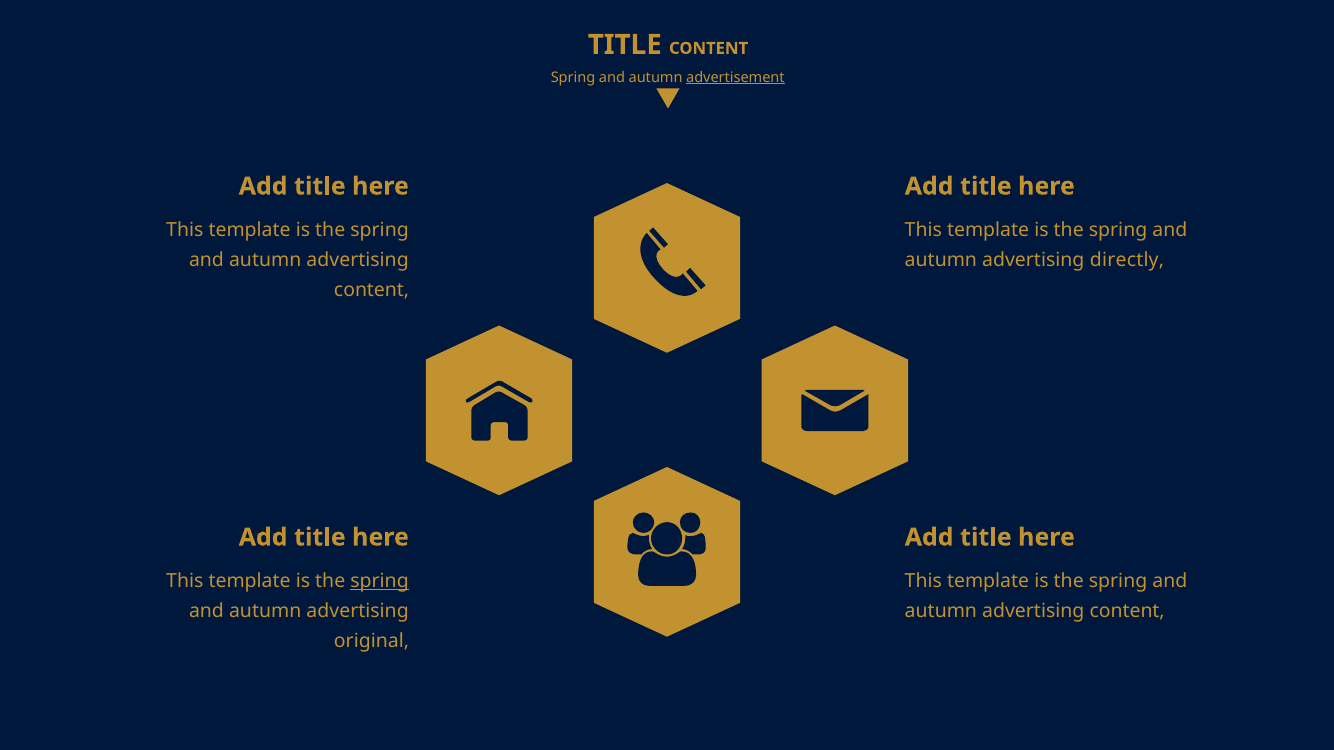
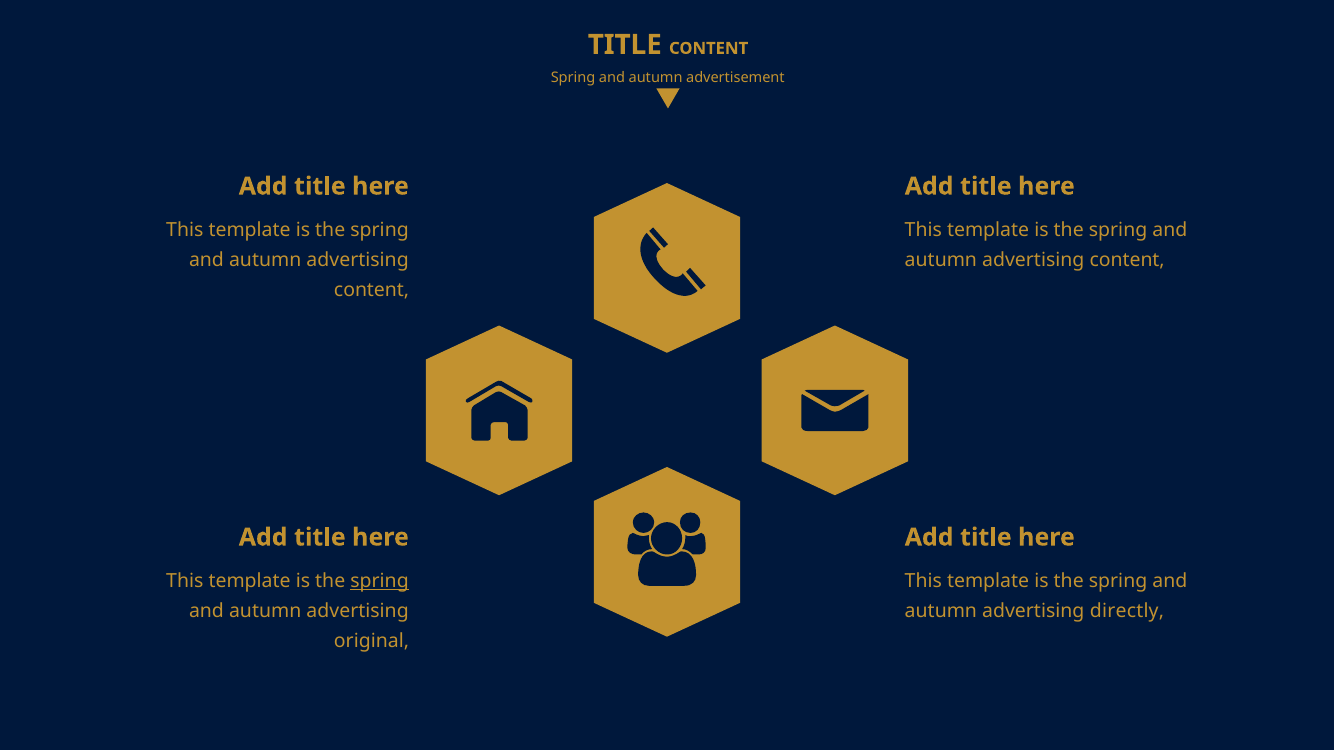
advertisement underline: present -> none
directly at (1127, 260): directly -> content
content at (1127, 612): content -> directly
